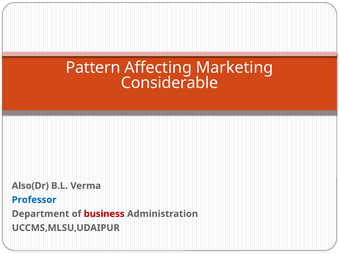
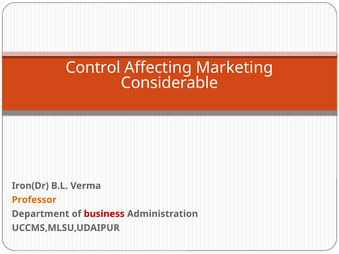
Pattern: Pattern -> Control
Also(Dr: Also(Dr -> Iron(Dr
Professor colour: blue -> orange
